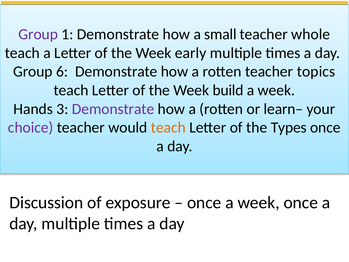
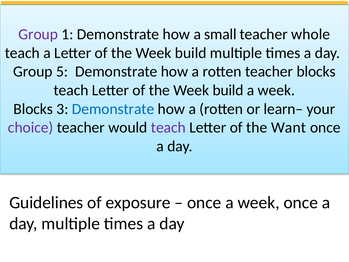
early at (191, 53): early -> build
6: 6 -> 5
teacher topics: topics -> blocks
Hands at (33, 109): Hands -> Blocks
Demonstrate at (113, 109) colour: purple -> blue
teach at (168, 127) colour: orange -> purple
Types: Types -> Want
Discussion: Discussion -> Guidelines
